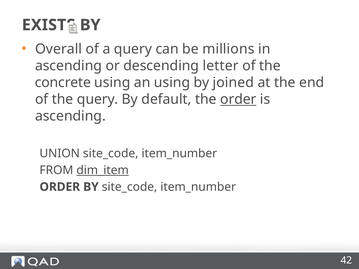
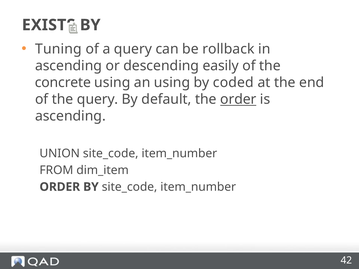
Overall: Overall -> Tuning
millions: millions -> rollback
letter: letter -> easily
joined: joined -> coded
dim_item underline: present -> none
